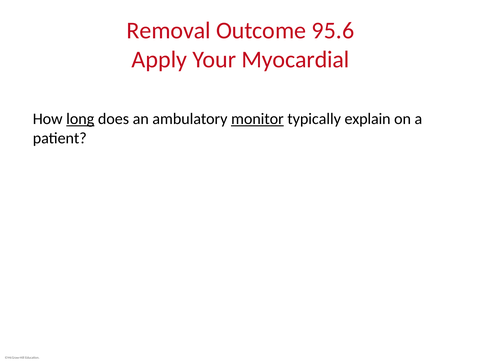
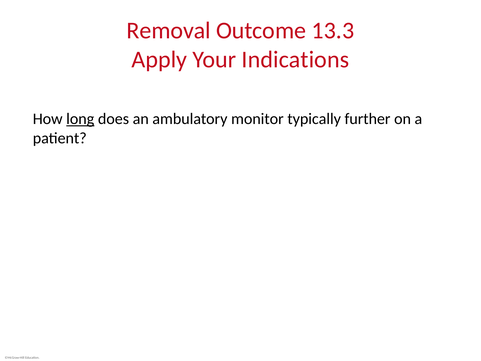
95.6: 95.6 -> 13.3
Myocardial: Myocardial -> Indications
monitor underline: present -> none
explain: explain -> further
